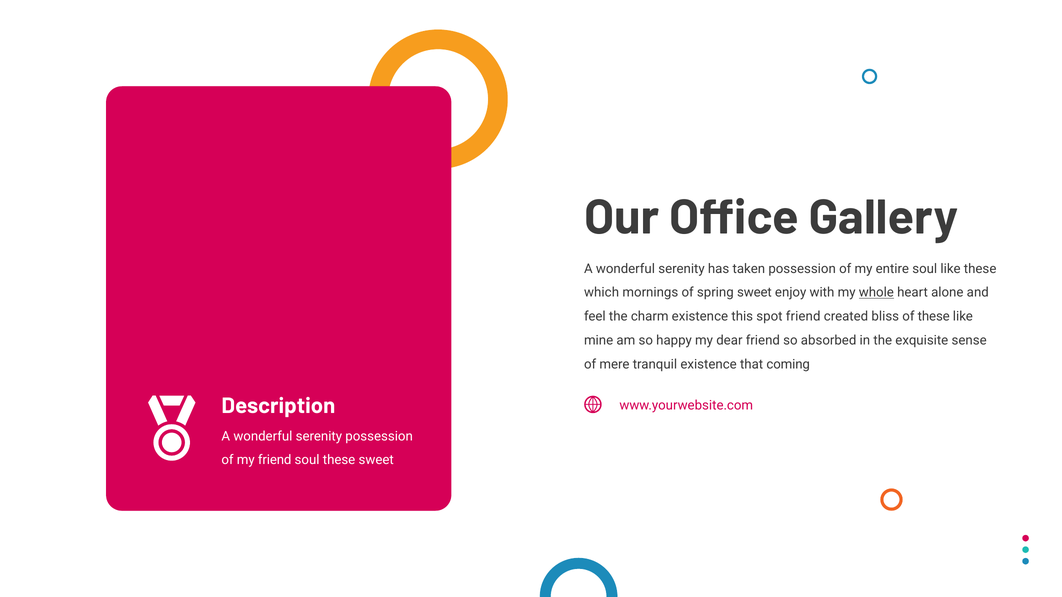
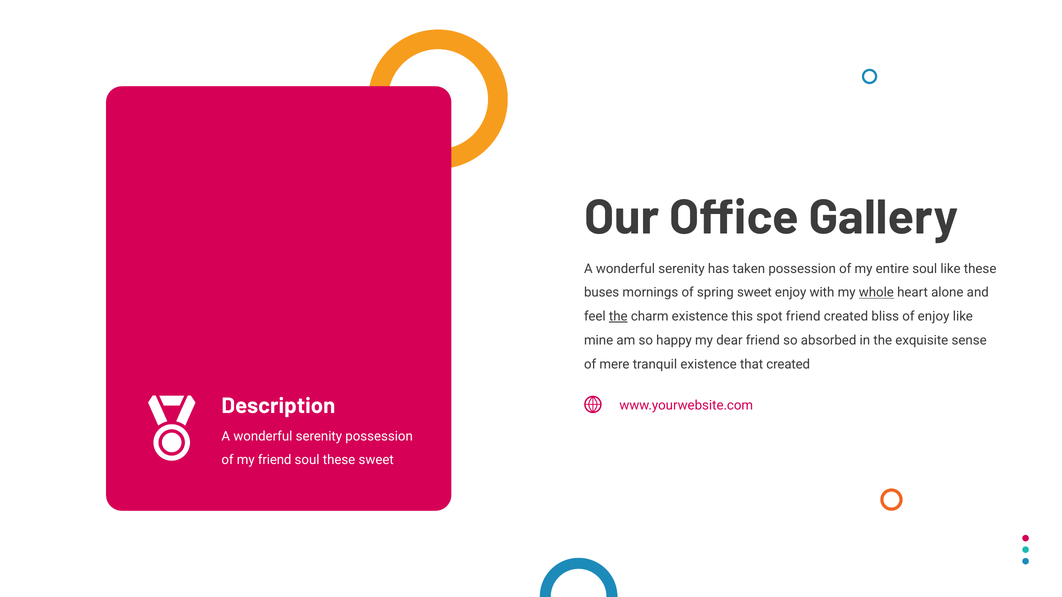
which: which -> buses
the at (618, 317) underline: none -> present
of these: these -> enjoy
that coming: coming -> created
